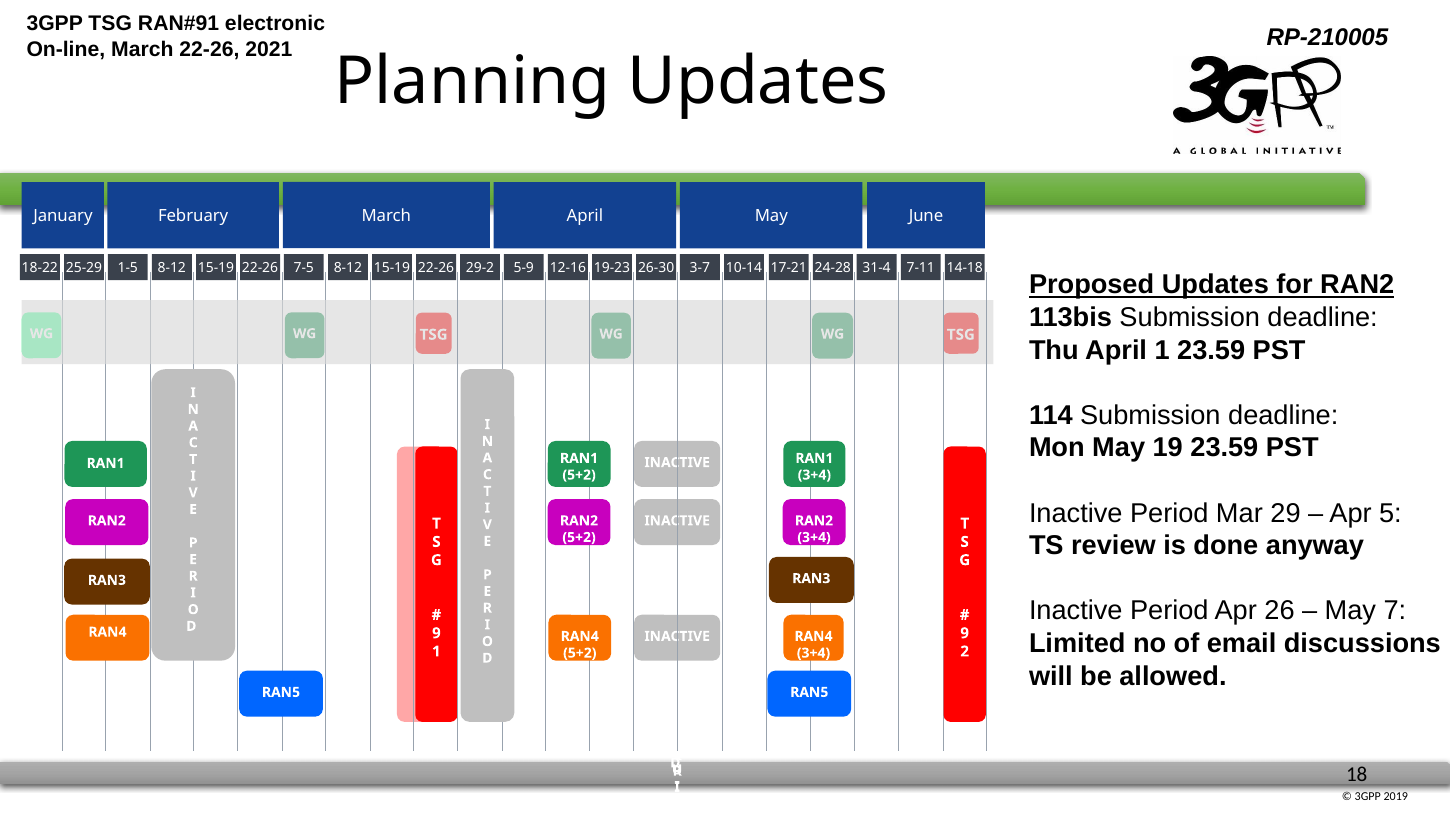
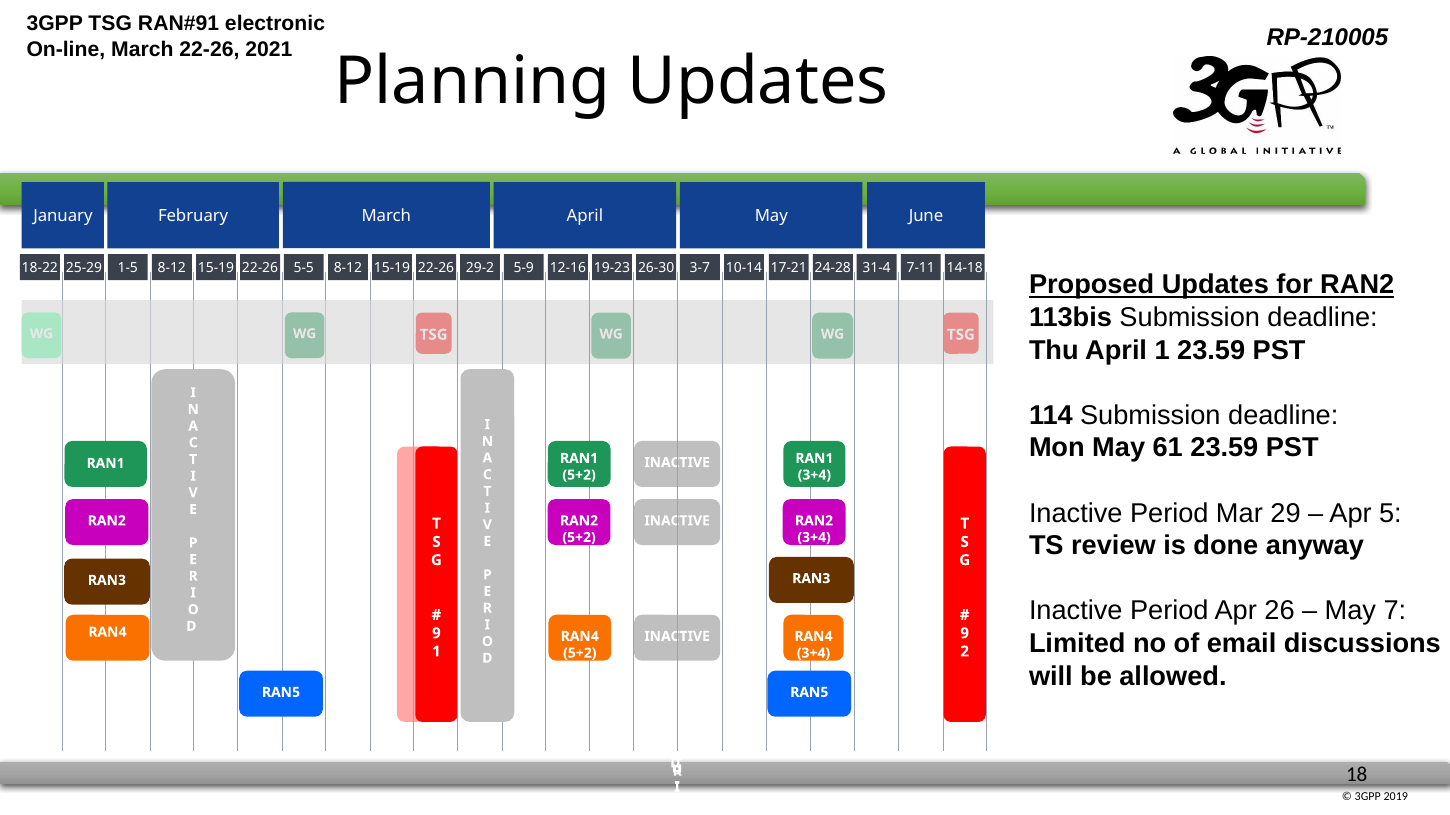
7-5: 7-5 -> 5-5
19: 19 -> 61
